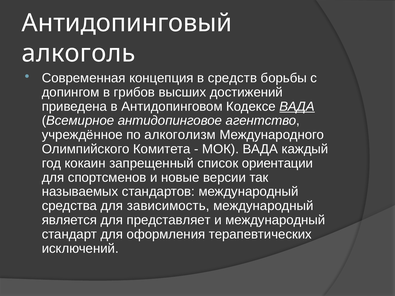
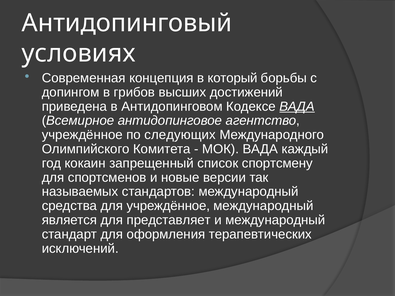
алкоголь: алкоголь -> условиях
средств: средств -> который
алкоголизм: алкоголизм -> следующих
ориентации: ориентации -> спортсмену
для зависимость: зависимость -> учреждённое
